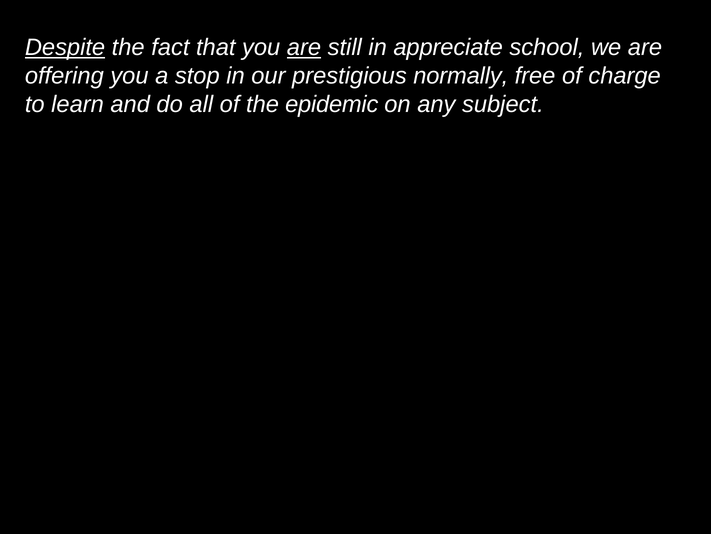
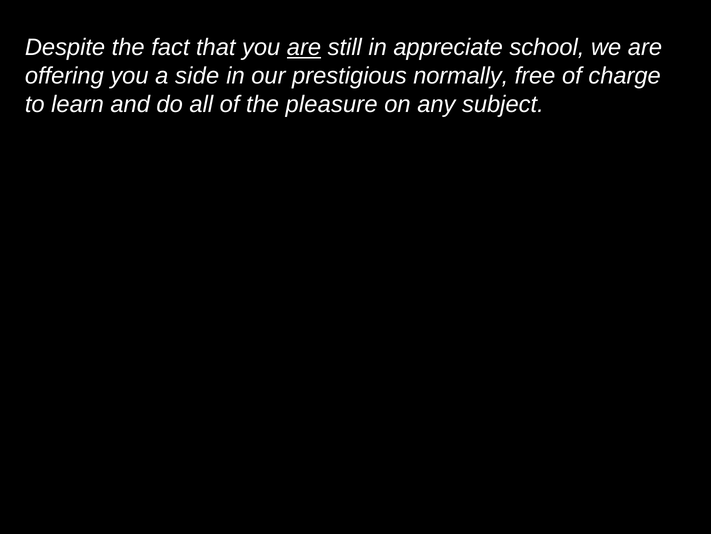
Despite underline: present -> none
stop: stop -> side
epidemic: epidemic -> pleasure
